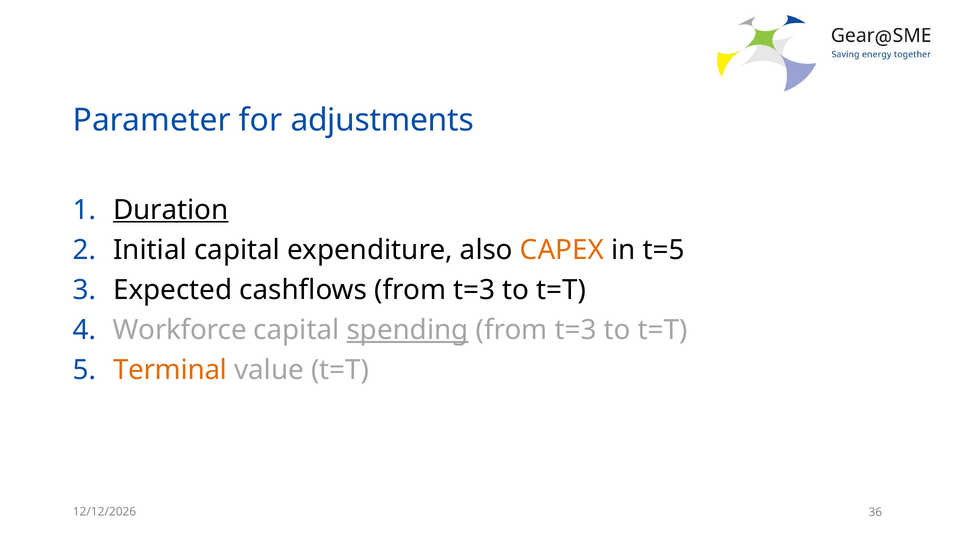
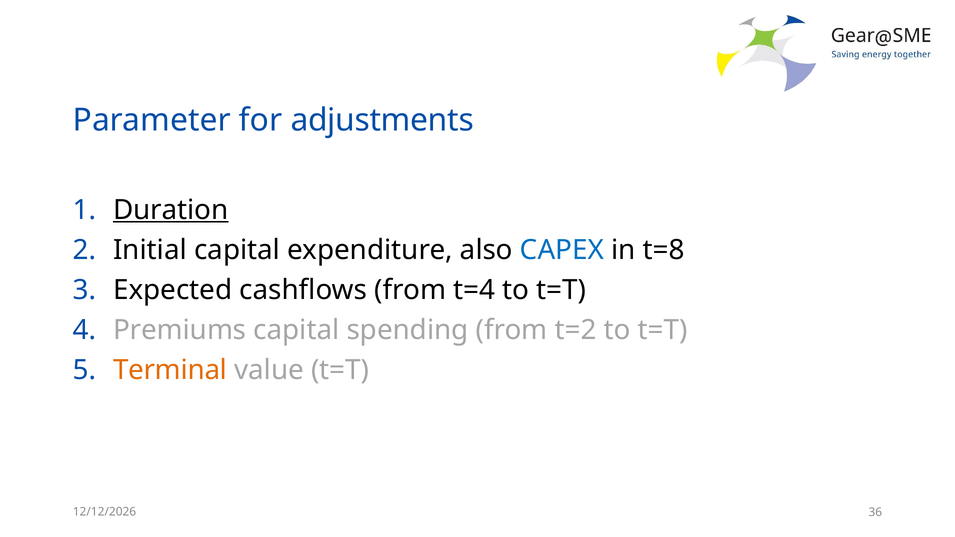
CAPEX colour: orange -> blue
t=5: t=5 -> t=8
cashflows from t=3: t=3 -> t=4
Workforce: Workforce -> Premiums
spending underline: present -> none
t=3 at (576, 330): t=3 -> t=2
